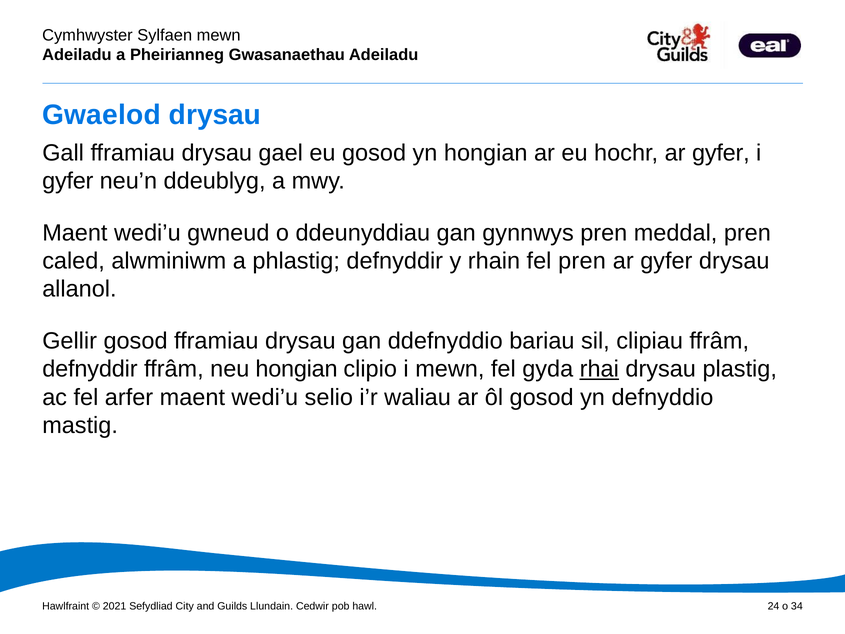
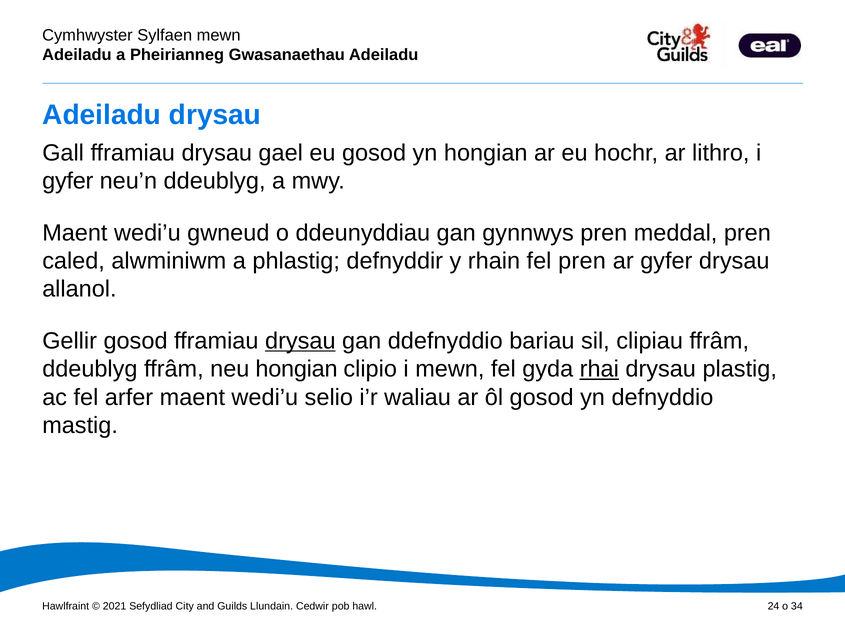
Gwaelod at (102, 115): Gwaelod -> Adeiladu
hochr ar gyfer: gyfer -> lithro
drysau at (300, 341) underline: none -> present
defnyddir at (90, 369): defnyddir -> ddeublyg
